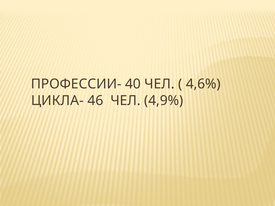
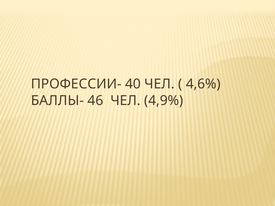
ЦИКЛА-: ЦИКЛА- -> БАЛЛЫ-
